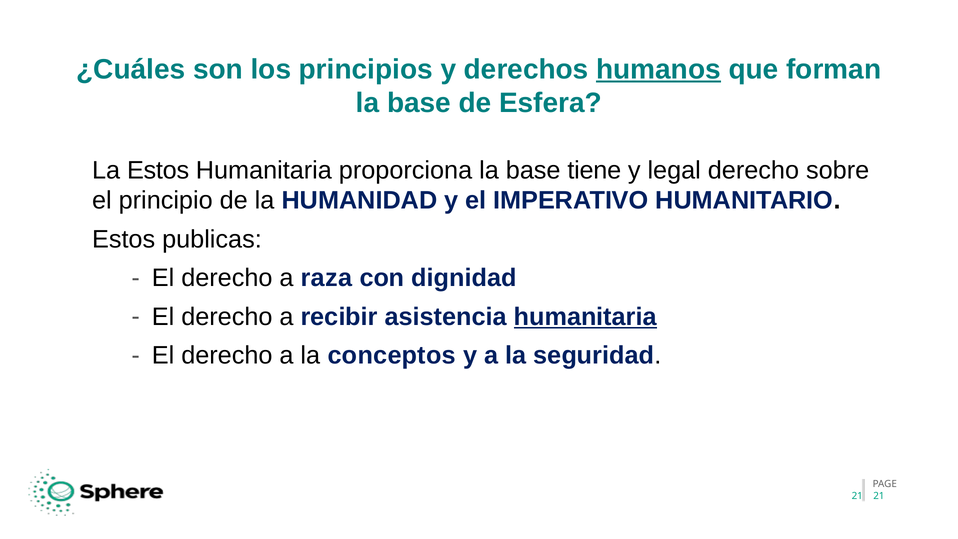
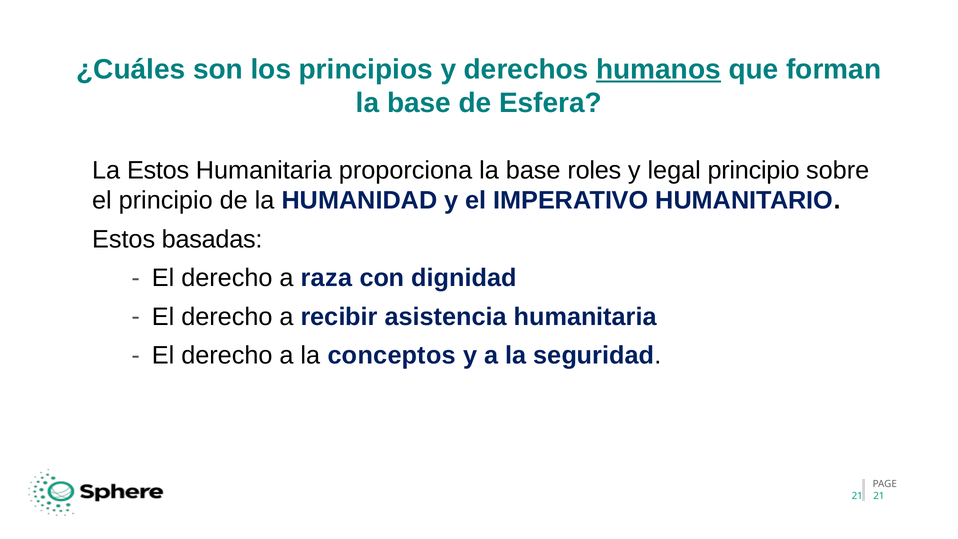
tiene: tiene -> roles
legal derecho: derecho -> principio
publicas: publicas -> basadas
humanitaria at (585, 317) underline: present -> none
